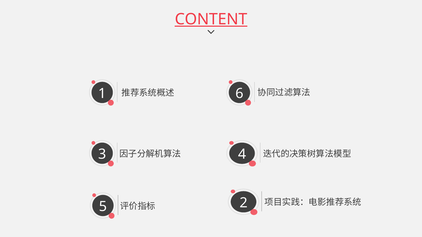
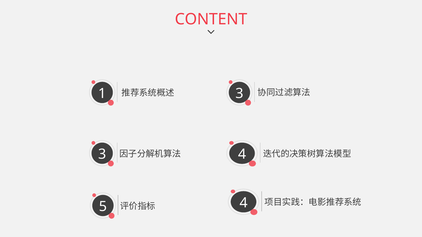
CONTENT underline: present -> none
6 at (239, 94): 6 -> 3
2 at (244, 203): 2 -> 4
